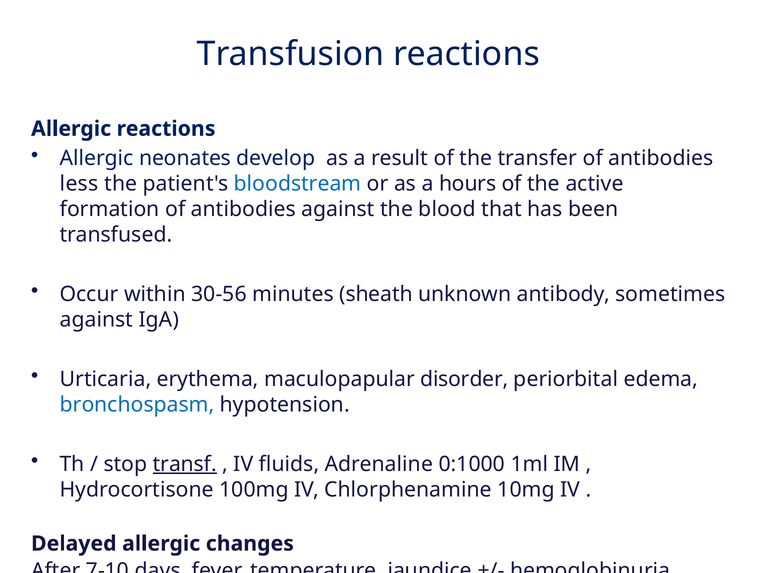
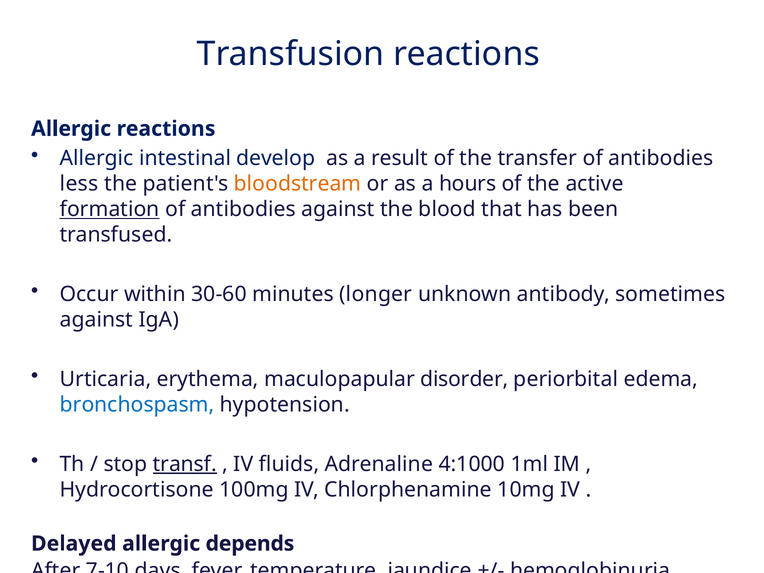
neonates: neonates -> intestinal
bloodstream colour: blue -> orange
formation underline: none -> present
30-56: 30-56 -> 30-60
sheath: sheath -> longer
0:1000: 0:1000 -> 4:1000
changes: changes -> depends
